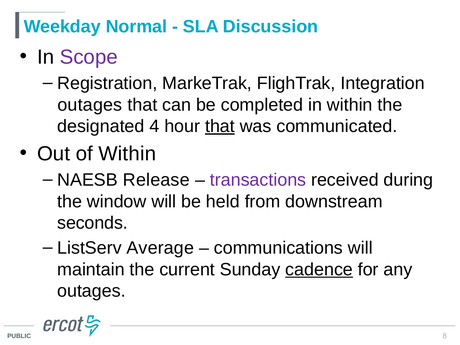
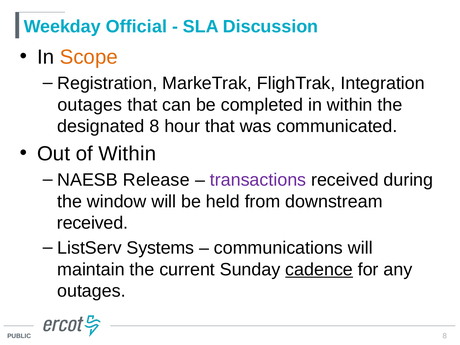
Normal: Normal -> Official
Scope colour: purple -> orange
designated 4: 4 -> 8
that at (220, 126) underline: present -> none
seconds at (93, 223): seconds -> received
Average: Average -> Systems
